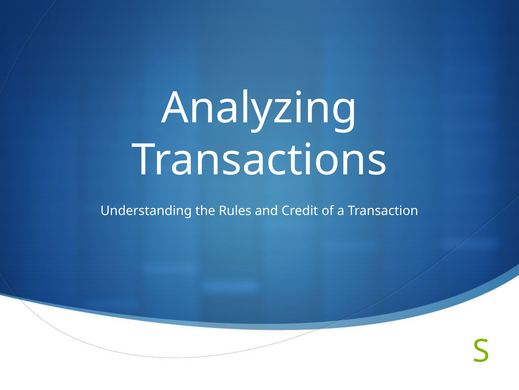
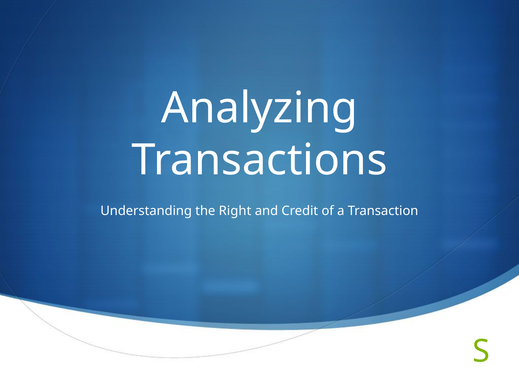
Rules: Rules -> Right
